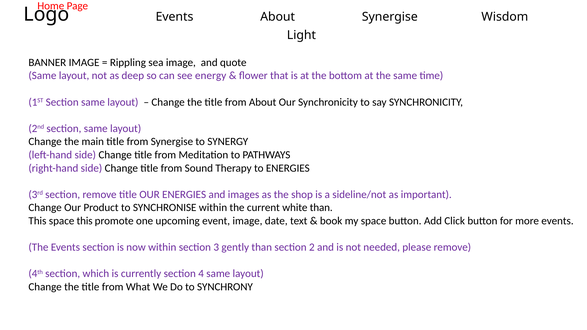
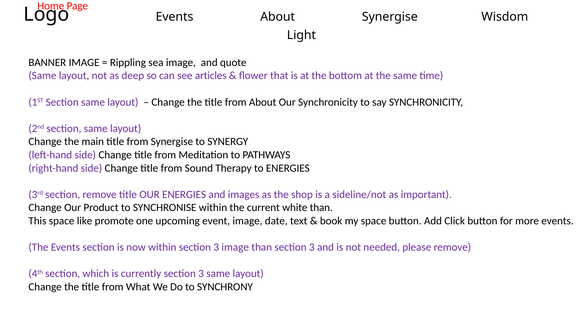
energy: energy -> articles
space this: this -> like
3 gently: gently -> image
than section 2: 2 -> 3
currently section 4: 4 -> 3
